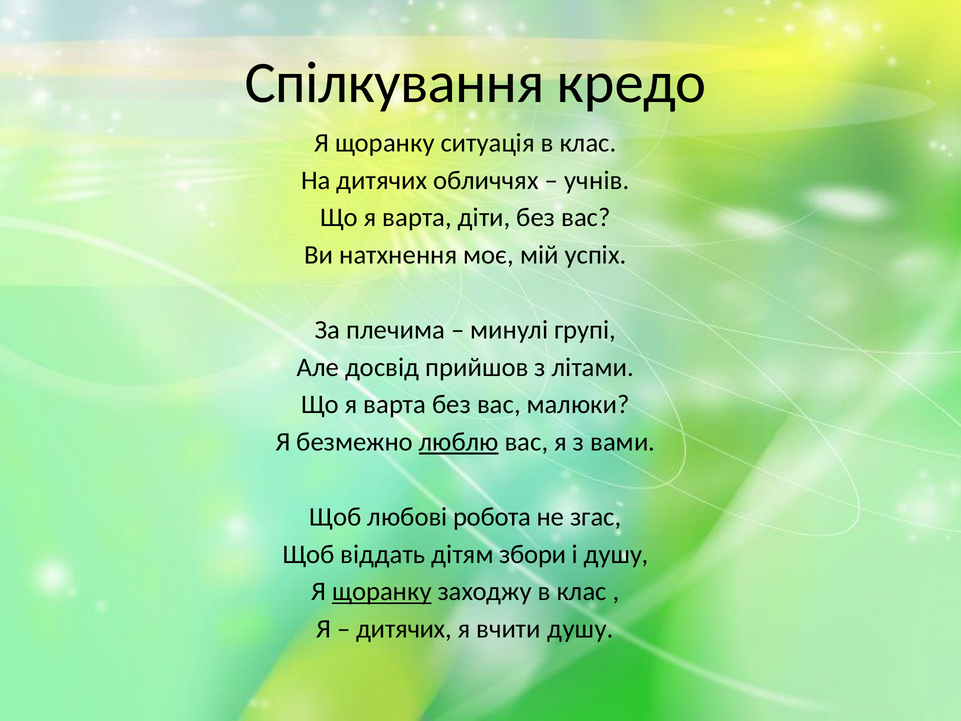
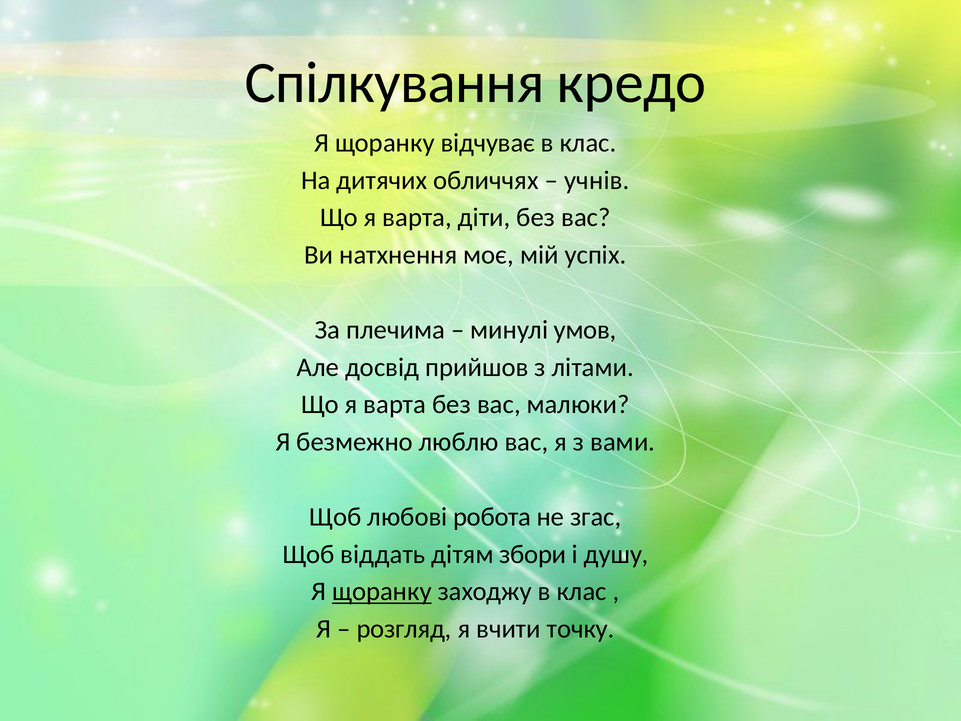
ситуація: ситуація -> відчуває
групі: групі -> умов
люблю underline: present -> none
дитячих at (404, 629): дитячих -> розгляд
вчити душу: душу -> точку
